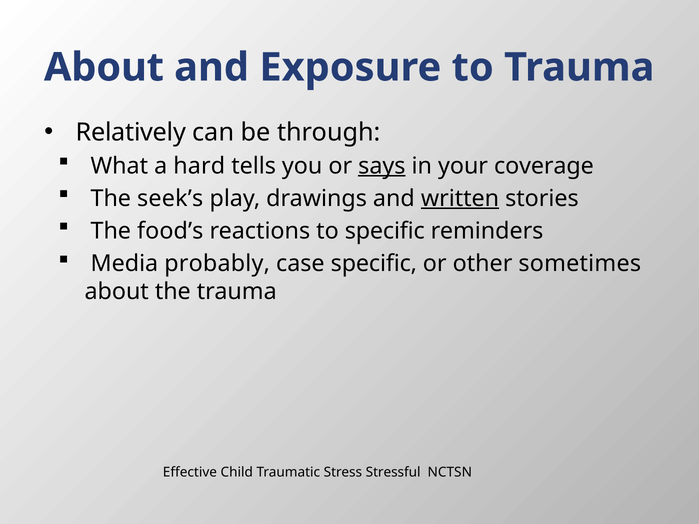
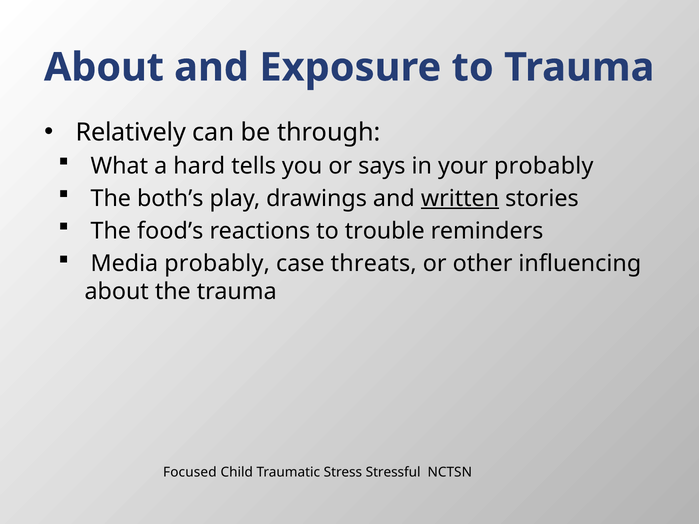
says underline: present -> none
your coverage: coverage -> probably
seek’s: seek’s -> both’s
to specific: specific -> trouble
case specific: specific -> threats
sometimes: sometimes -> influencing
Effective: Effective -> Focused
